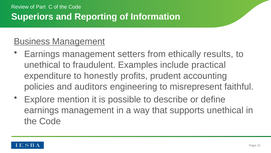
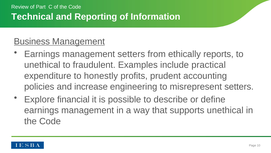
Superiors: Superiors -> Technical
results: results -> reports
auditors: auditors -> increase
misrepresent faithful: faithful -> setters
mention: mention -> financial
